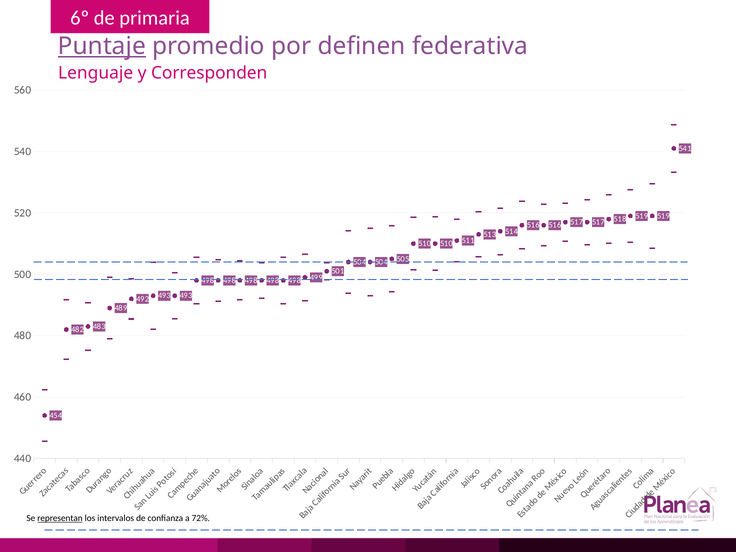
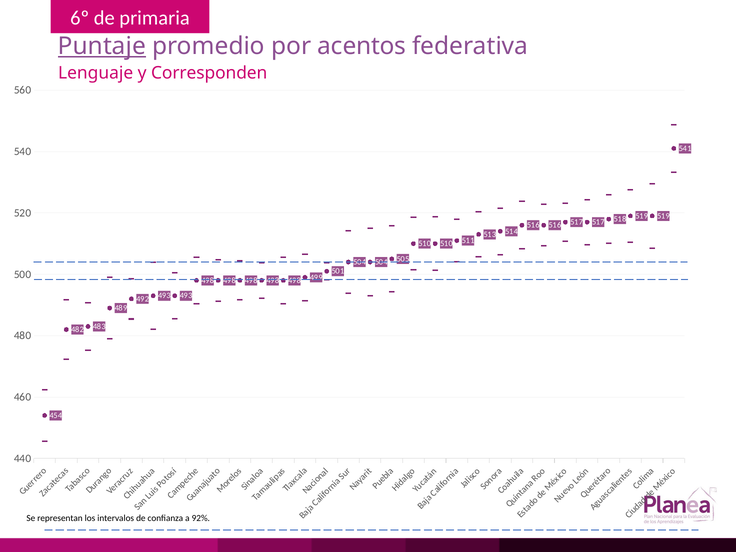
definen: definen -> acentos
representan underline: present -> none
72%: 72% -> 92%
